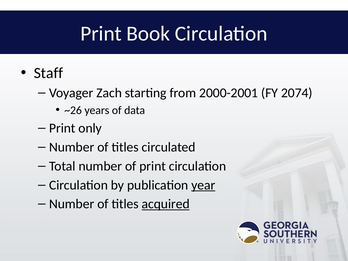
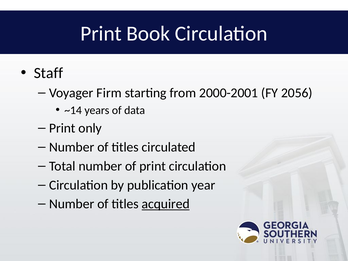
Zach: Zach -> Firm
2074: 2074 -> 2056
~26: ~26 -> ~14
year underline: present -> none
